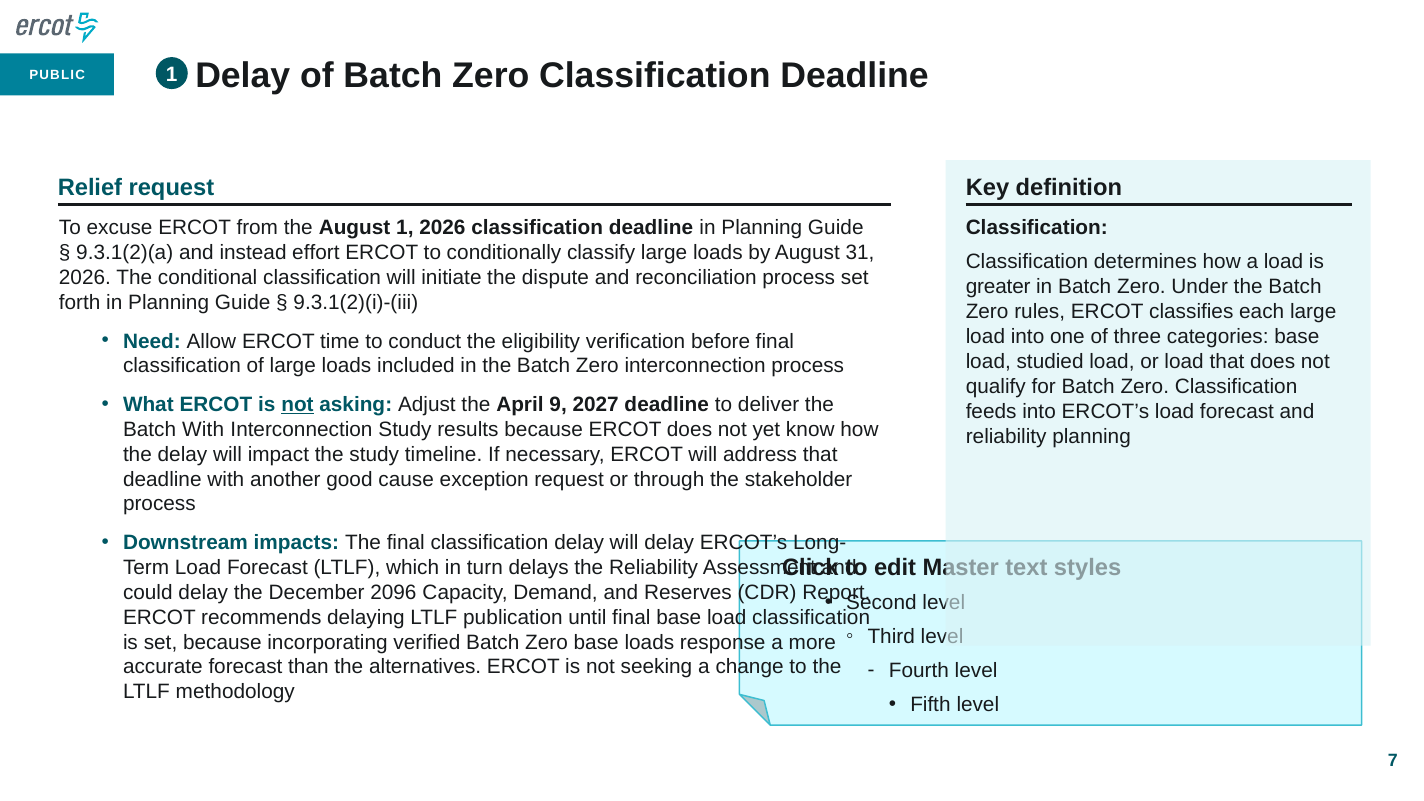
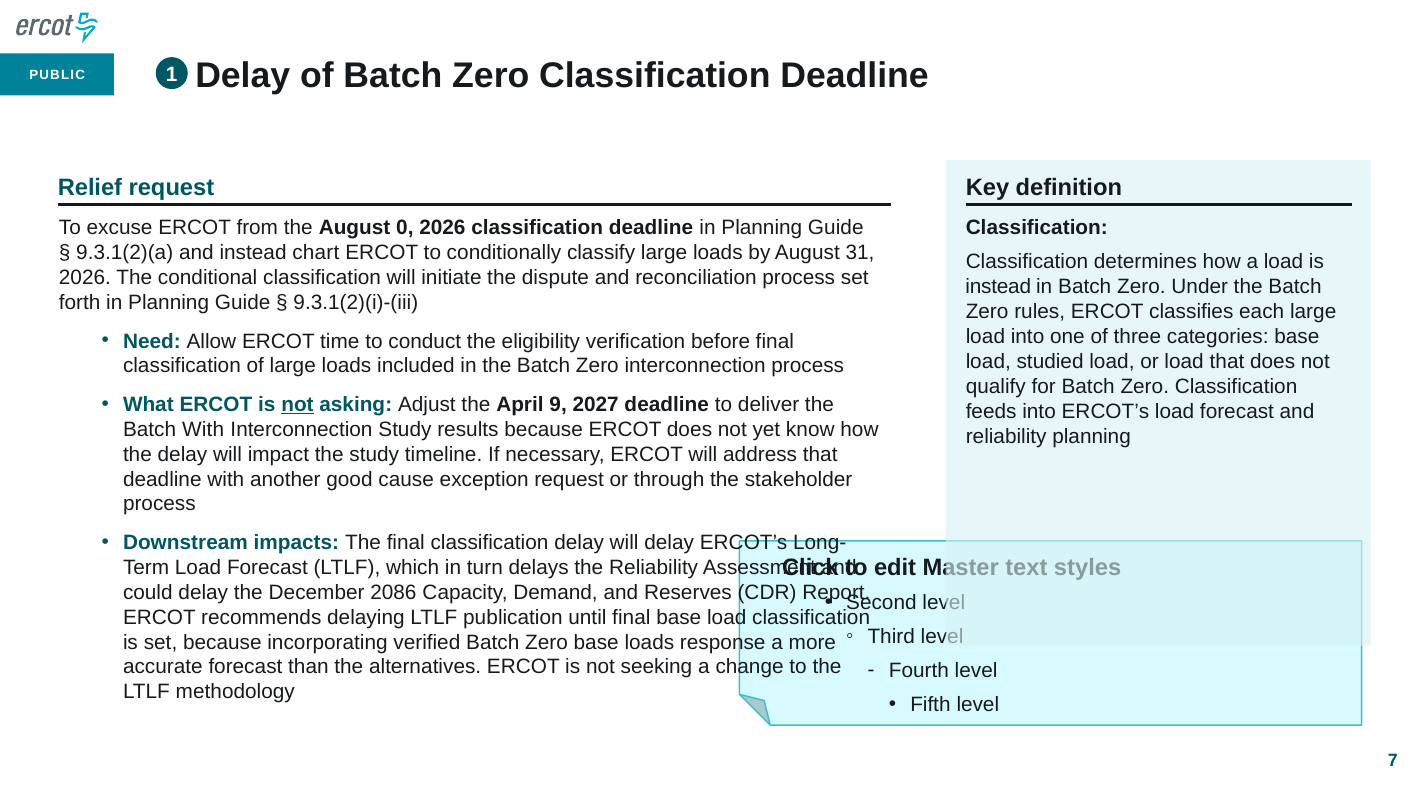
August 1: 1 -> 0
effort: effort -> chart
greater at (998, 287): greater -> instead
2096: 2096 -> 2086
